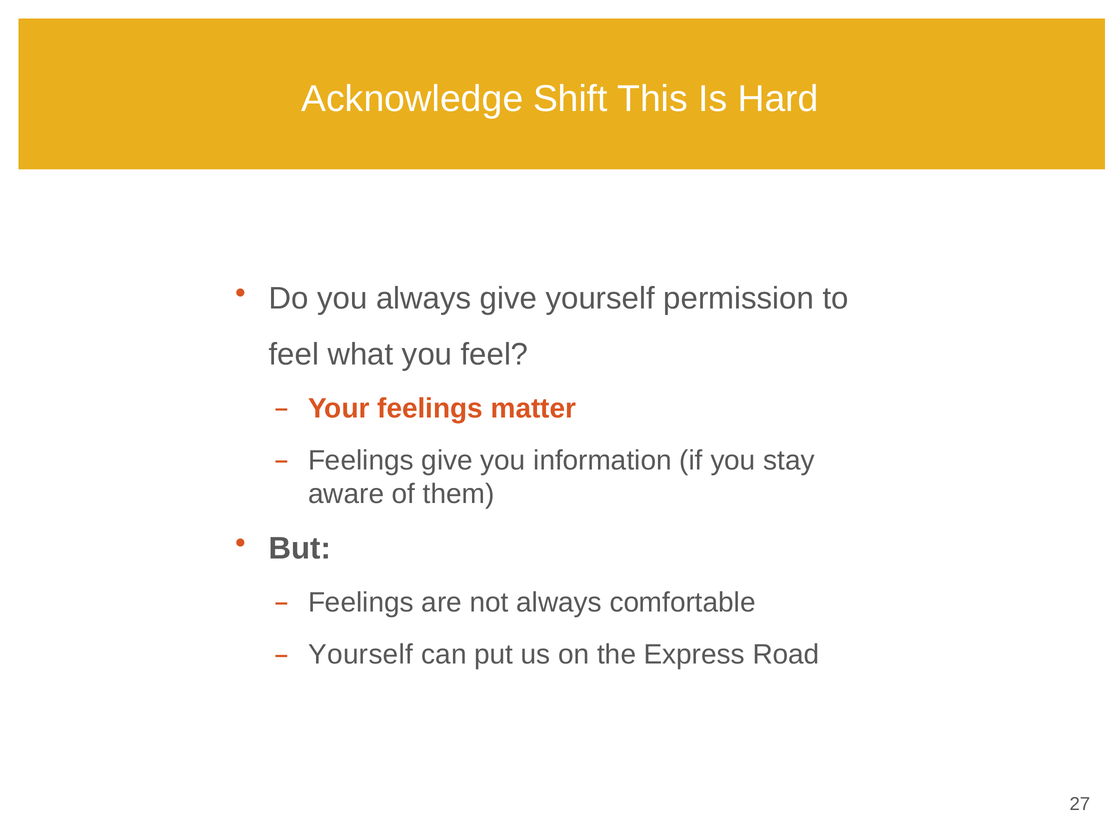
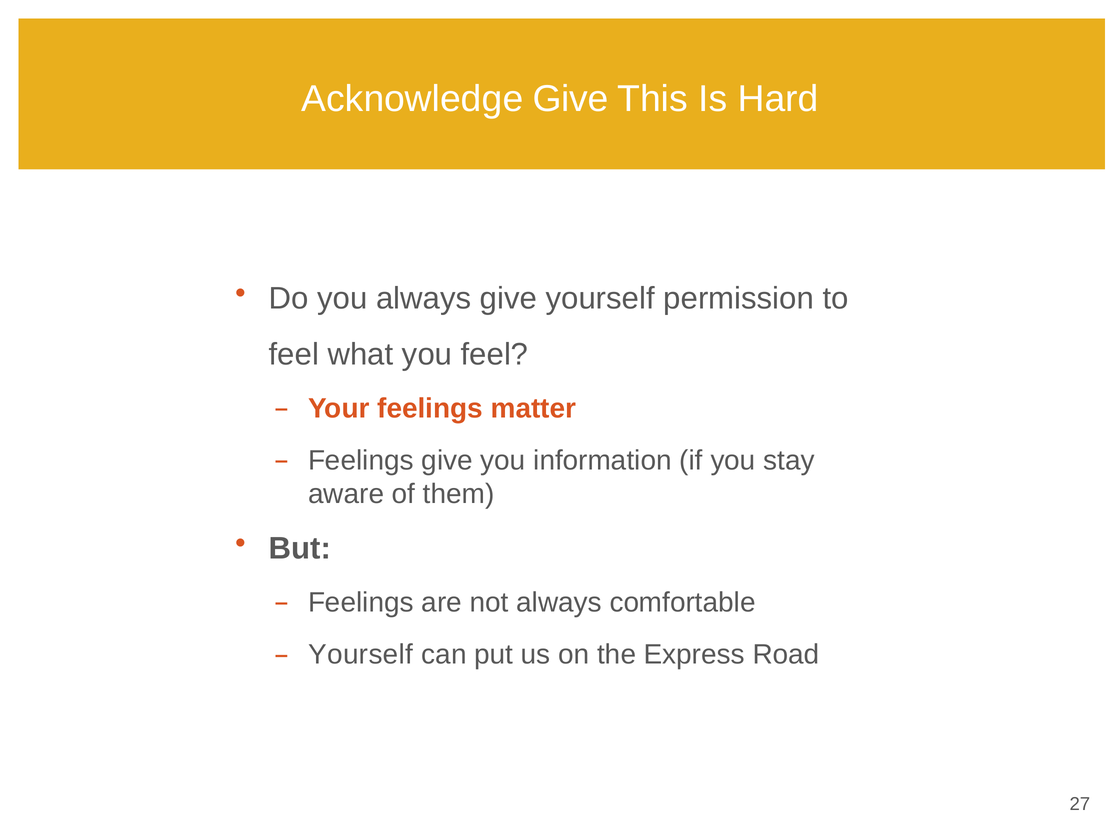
Acknowledge Shift: Shift -> Give
